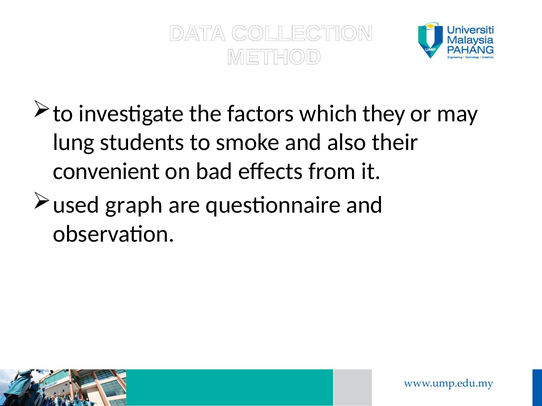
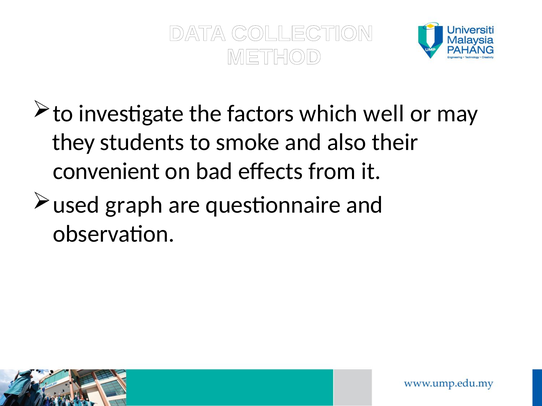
they: they -> well
lung: lung -> they
